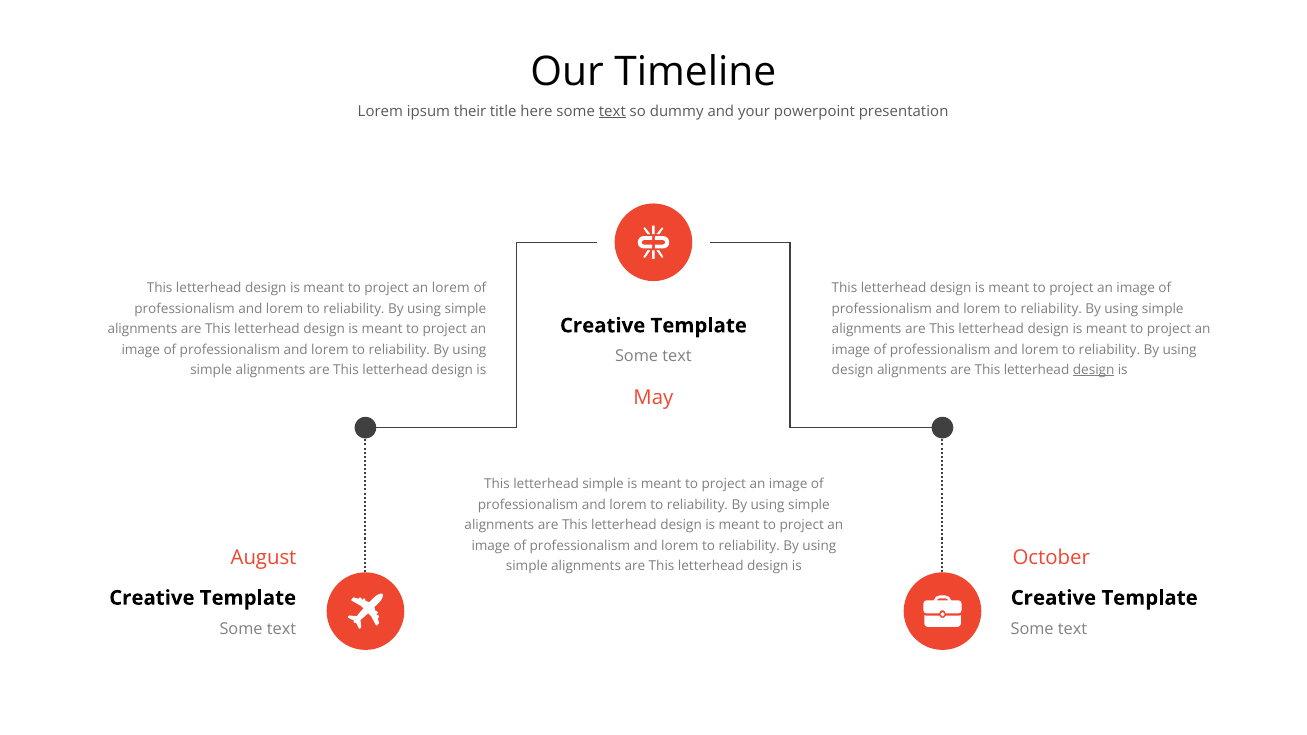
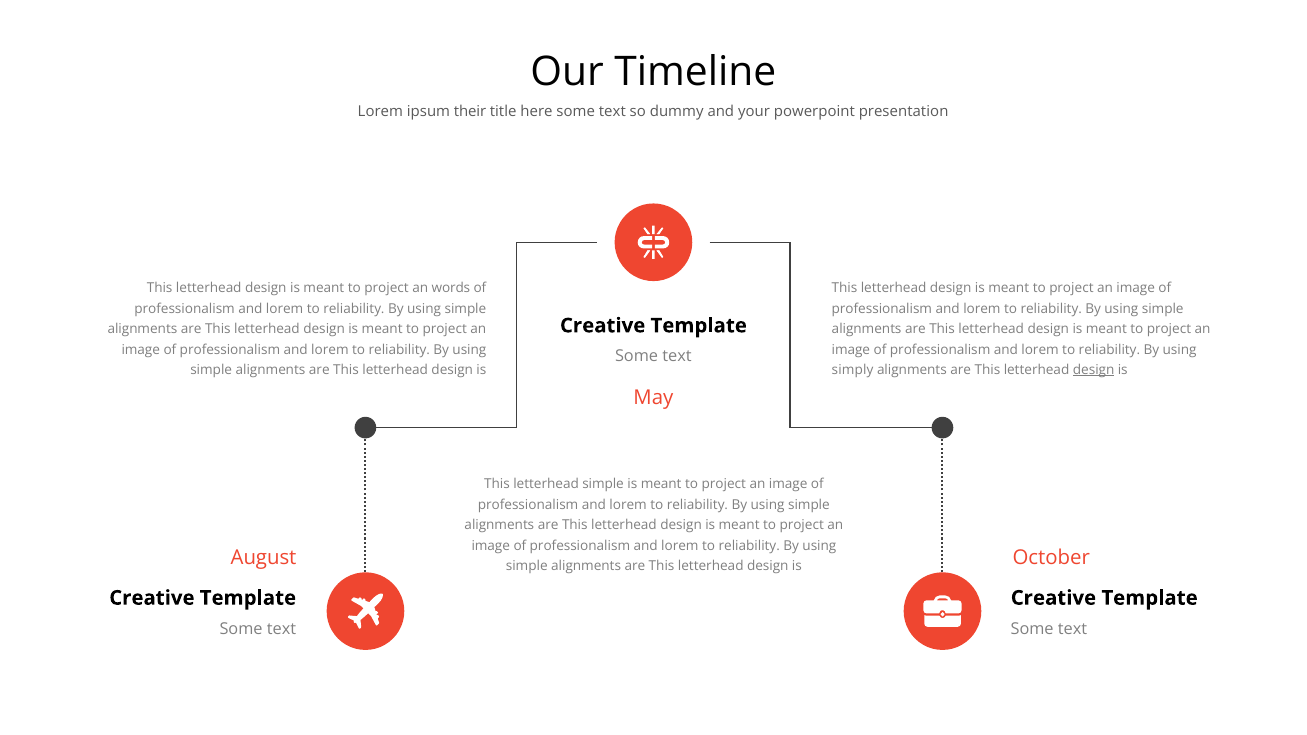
text at (612, 111) underline: present -> none
an lorem: lorem -> words
design at (853, 370): design -> simply
